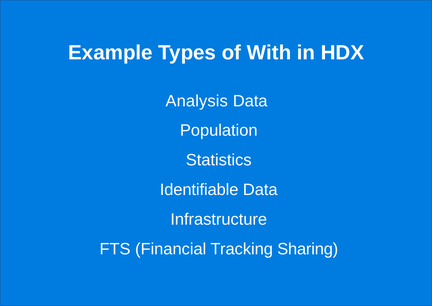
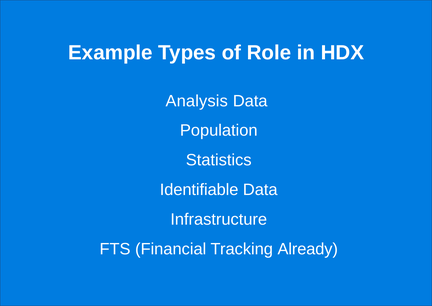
With: With -> Role
Sharing: Sharing -> Already
